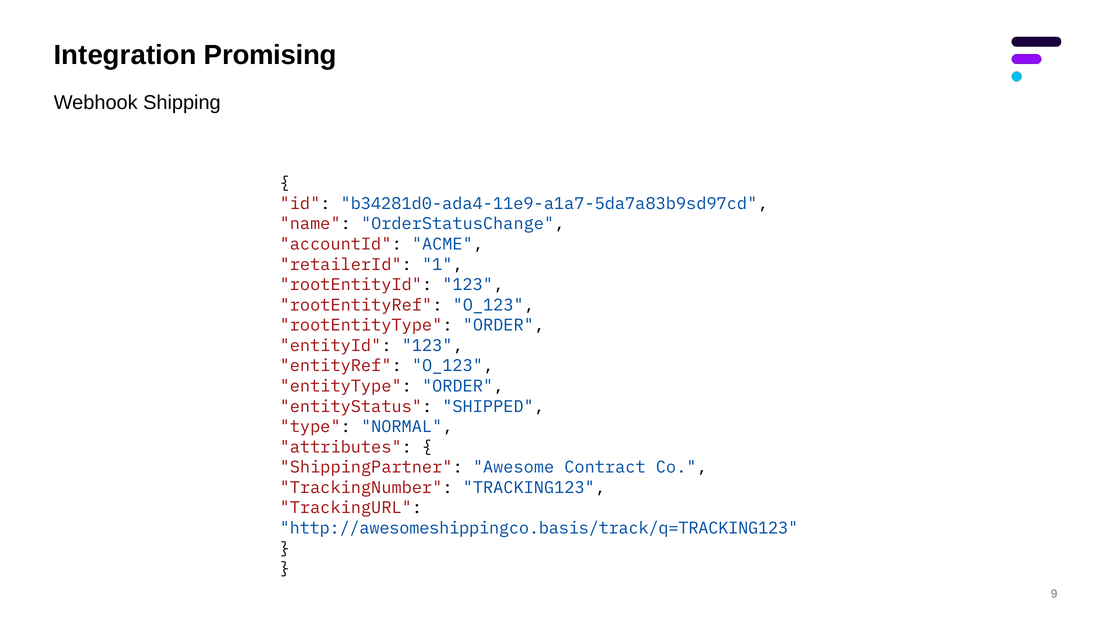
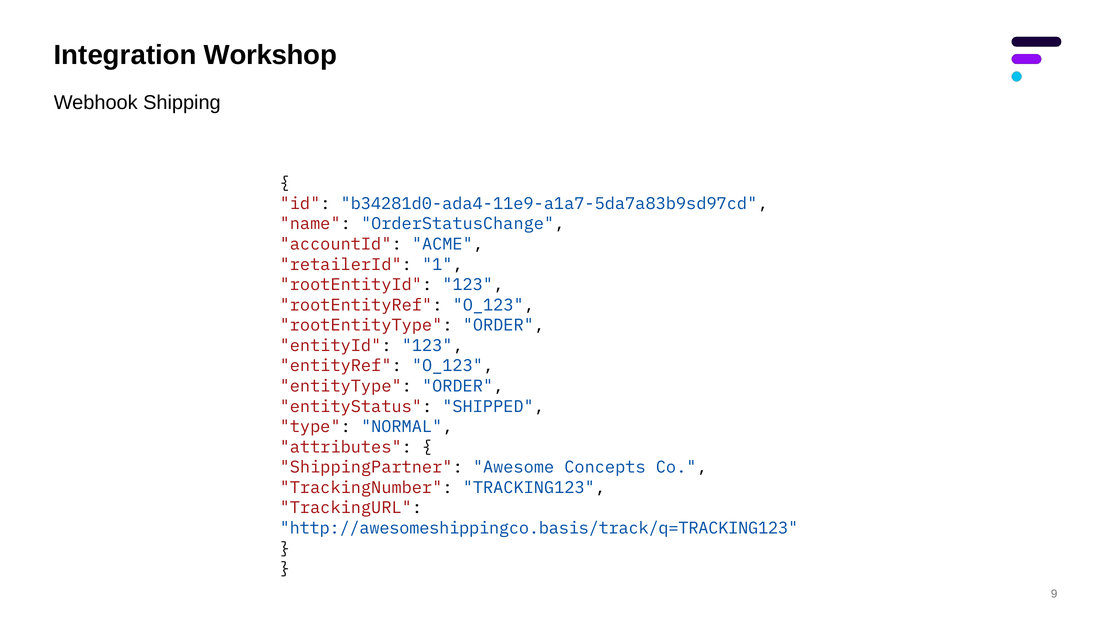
Promising: Promising -> Workshop
Contract: Contract -> Concepts
